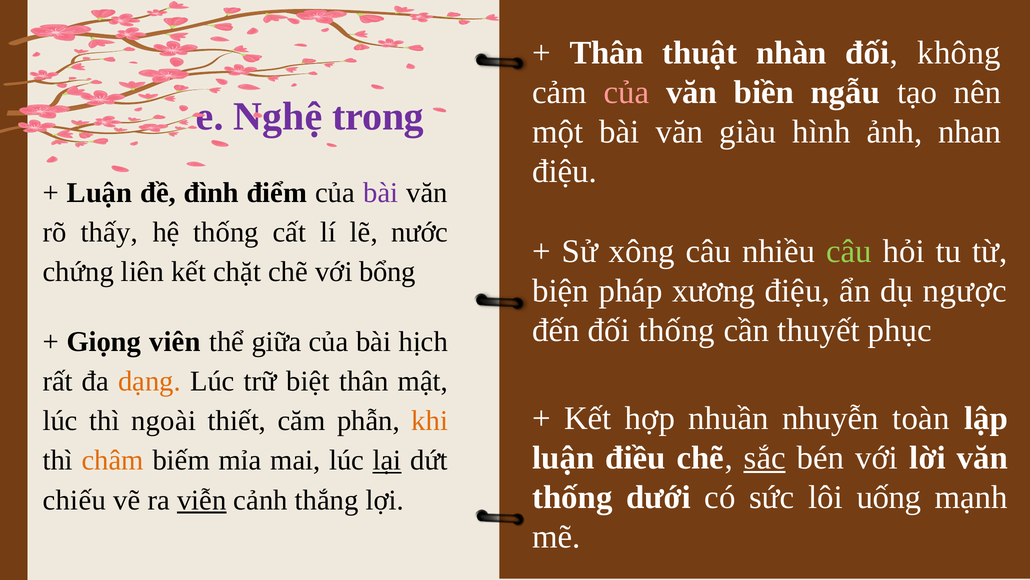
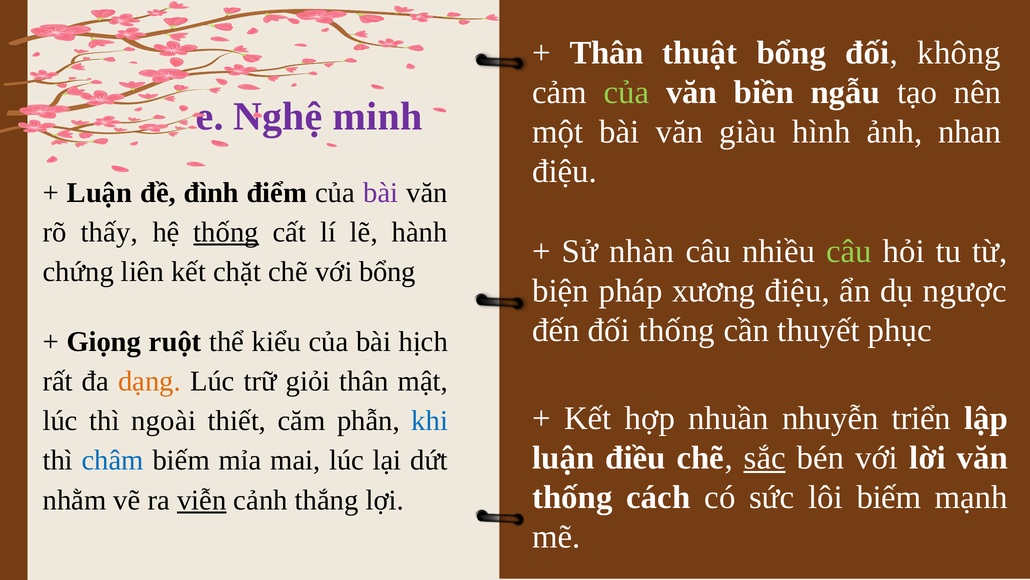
thuật nhàn: nhàn -> bổng
của at (626, 92) colour: pink -> light green
trong: trong -> minh
thống at (226, 232) underline: none -> present
nước: nước -> hành
xông: xông -> nhàn
viên: viên -> ruột
giữa: giữa -> kiểu
biệt: biệt -> giỏi
toàn: toàn -> triển
khi colour: orange -> blue
châm colour: orange -> blue
lại underline: present -> none
dưới: dưới -> cách
lôi uống: uống -> biếm
chiếu: chiếu -> nhằm
